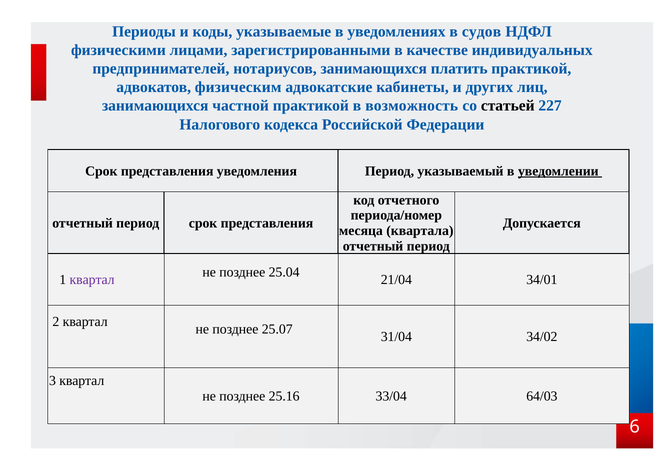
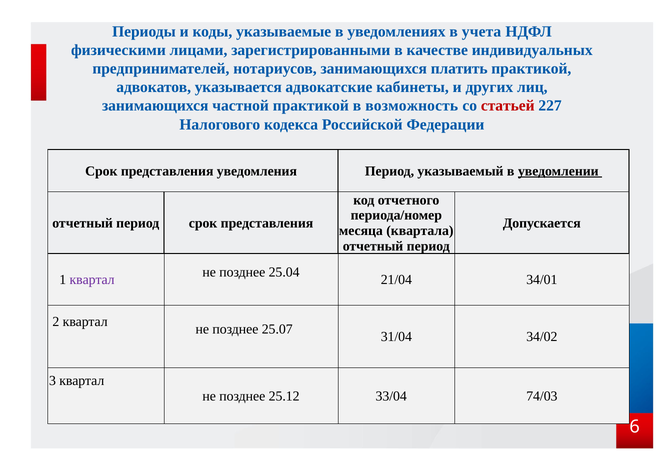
судов: судов -> учета
физическим: физическим -> указывается
статьей colour: black -> red
25.16: 25.16 -> 25.12
64/03: 64/03 -> 74/03
